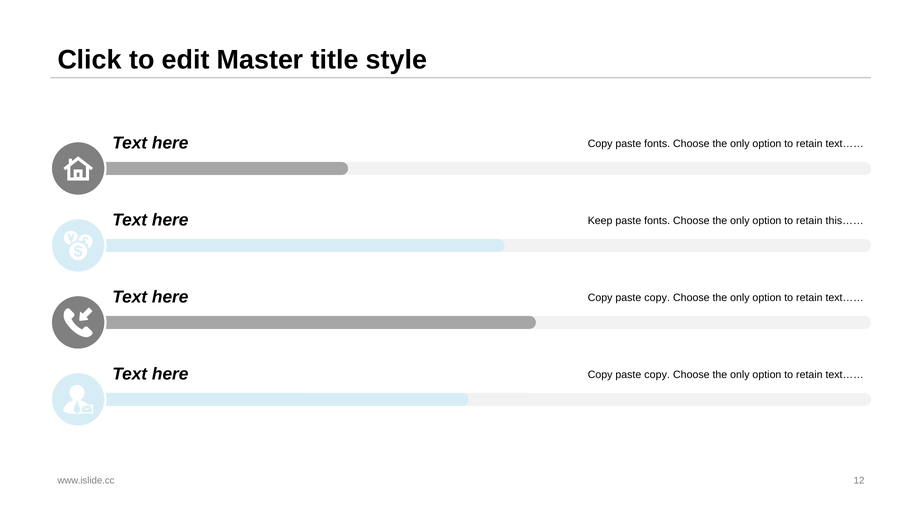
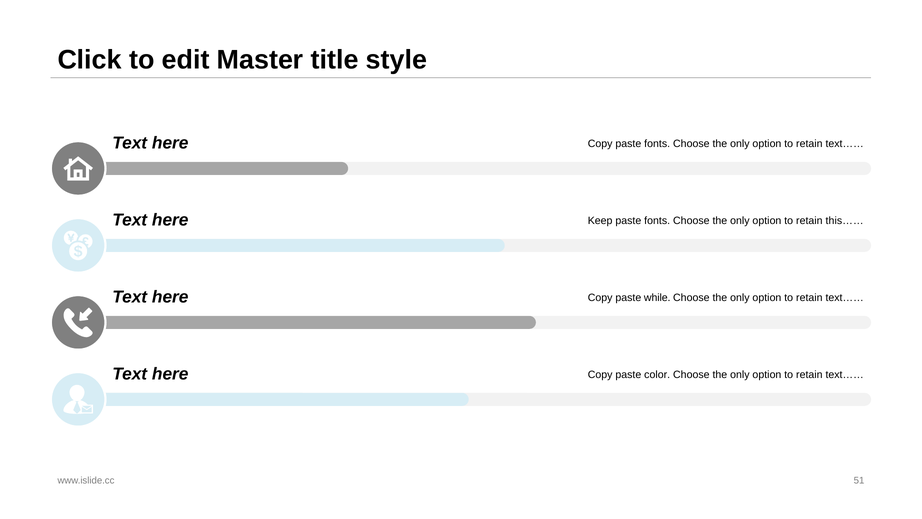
copy at (657, 298): copy -> while
copy at (657, 374): copy -> color
12: 12 -> 51
